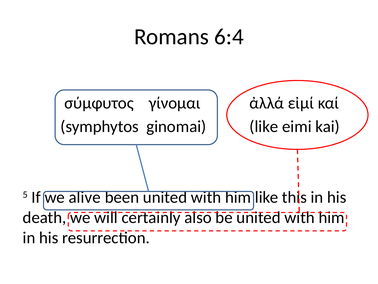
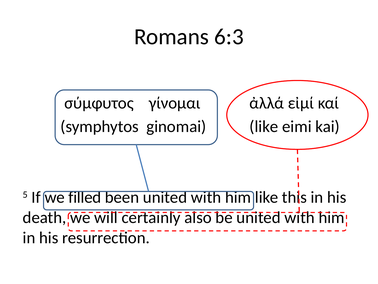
6:4: 6:4 -> 6:3
alive: alive -> filled
